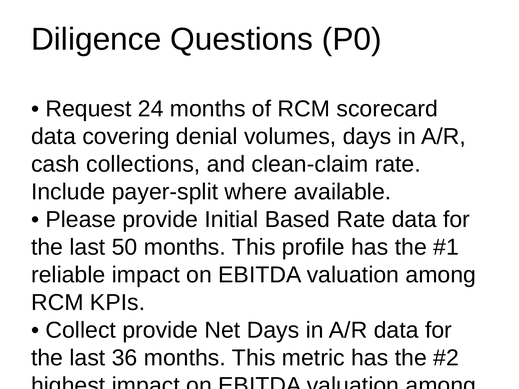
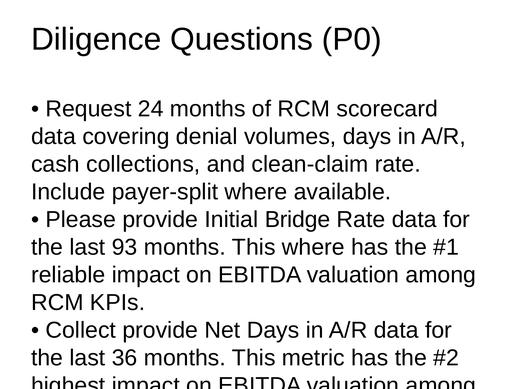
Based: Based -> Bridge
50: 50 -> 93
This profile: profile -> where
